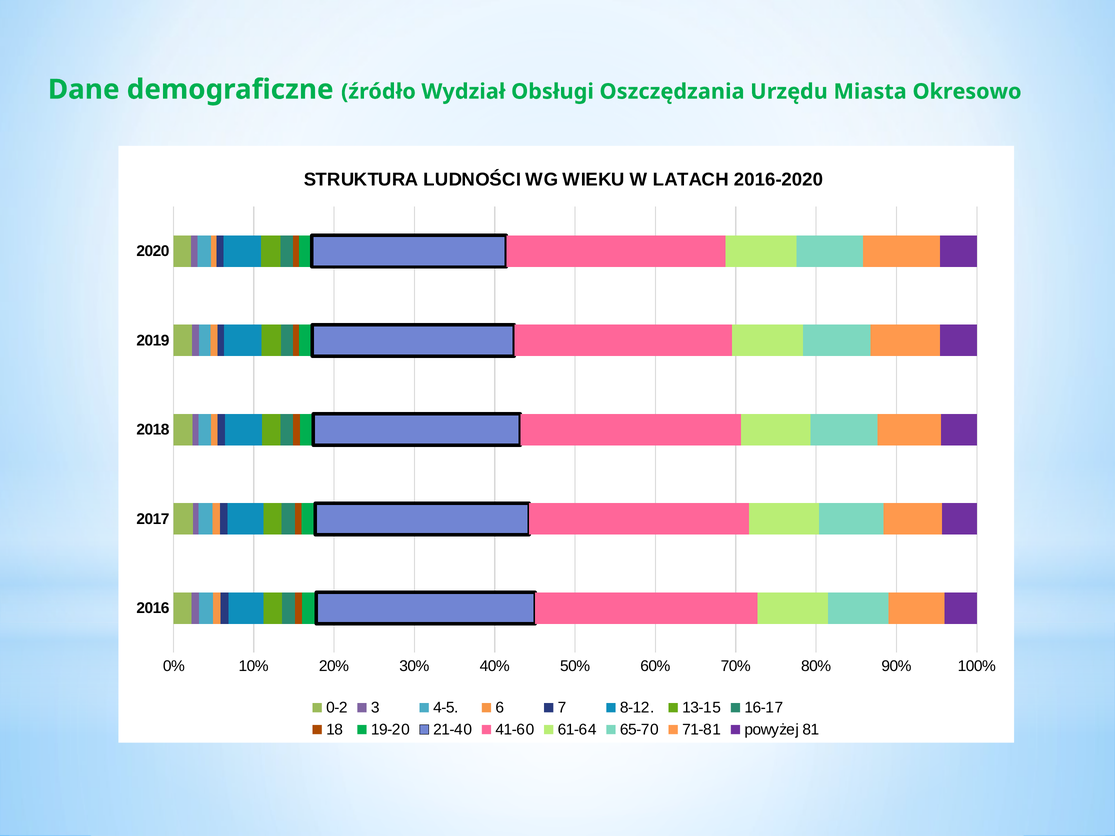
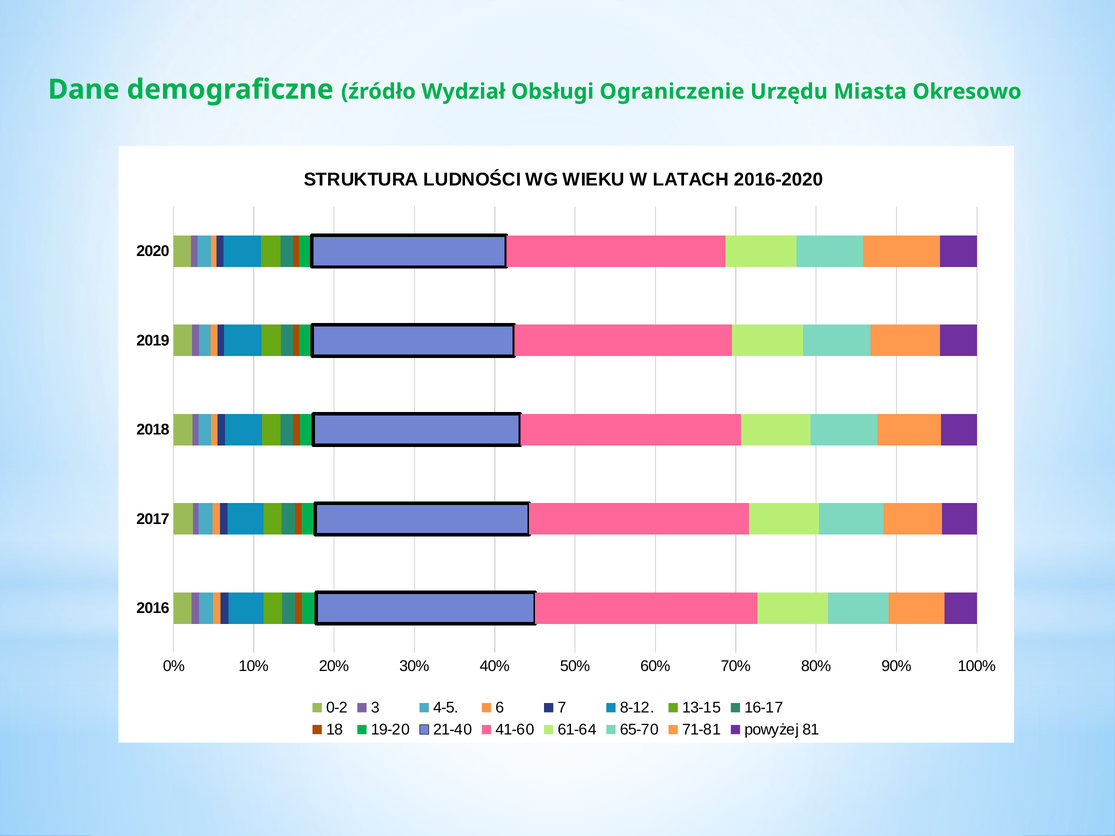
Oszczędzania: Oszczędzania -> Ograniczenie
